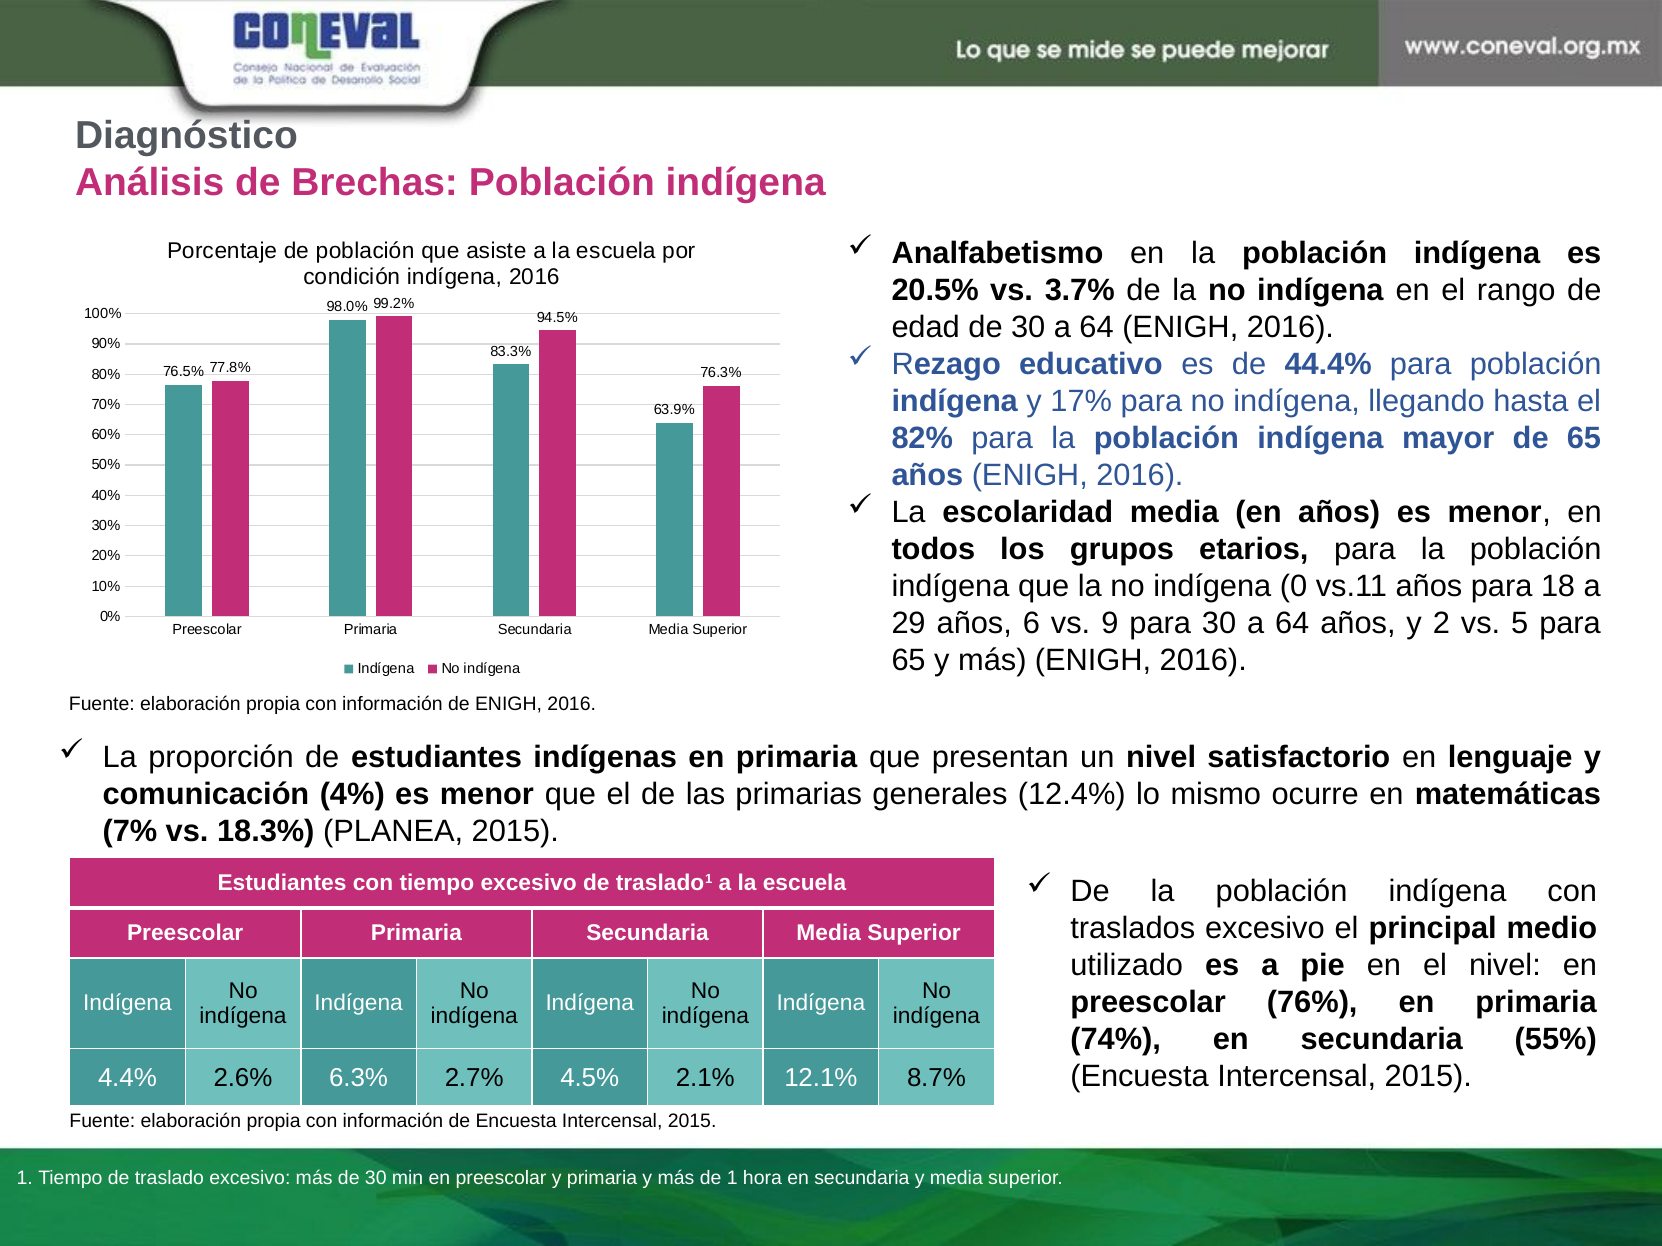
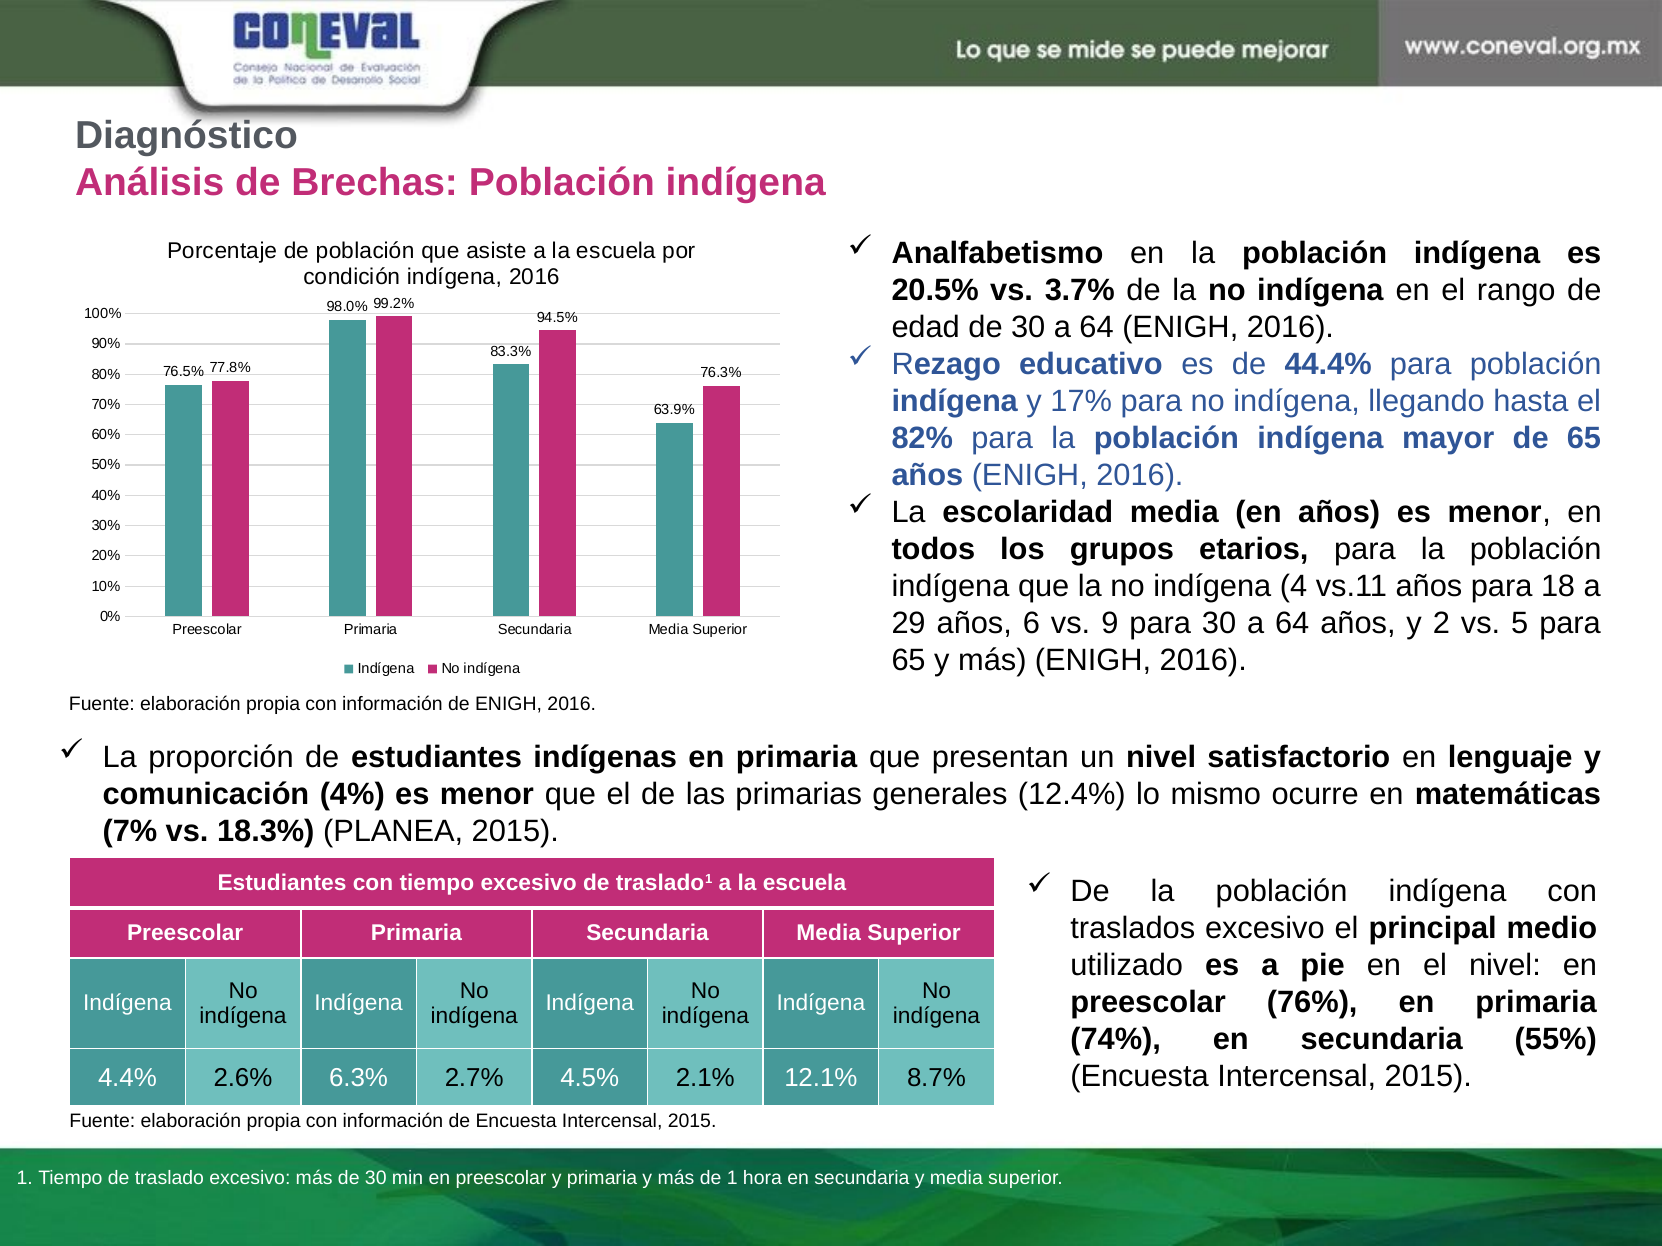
0: 0 -> 4
